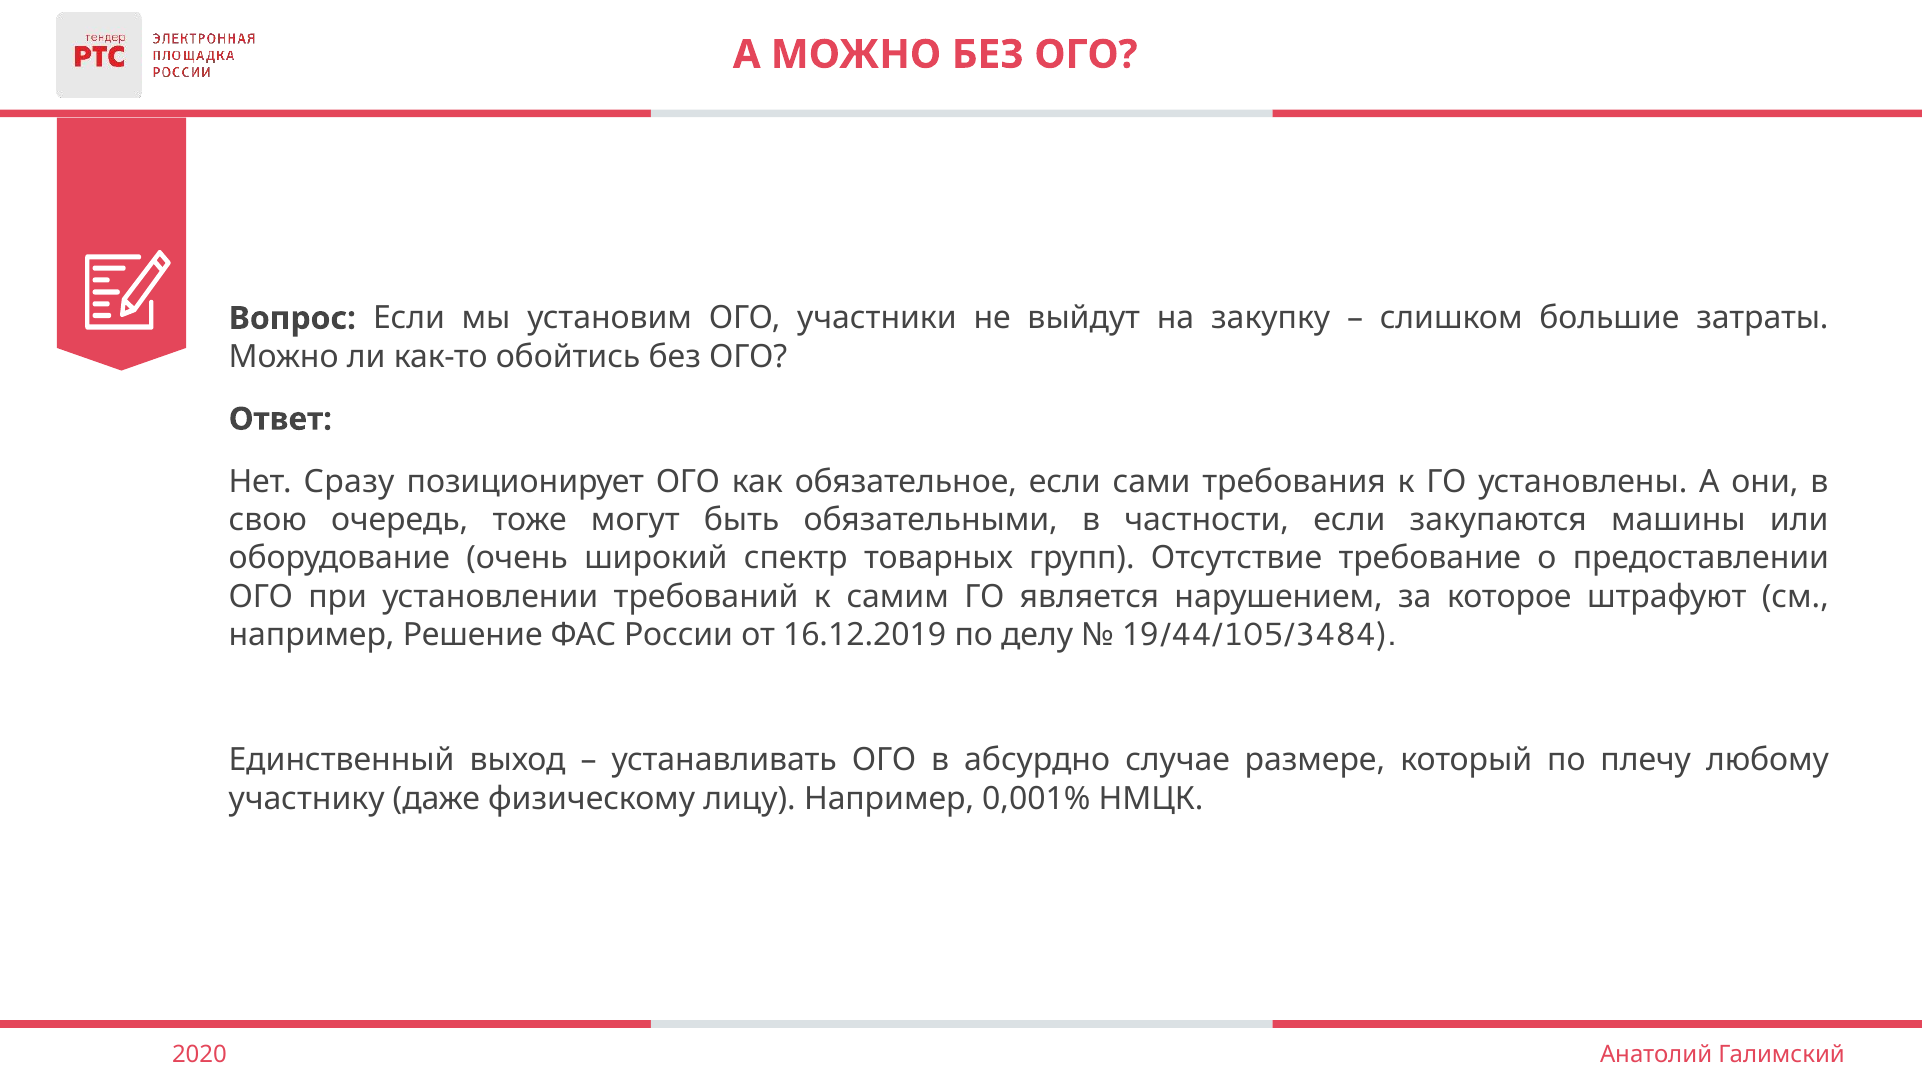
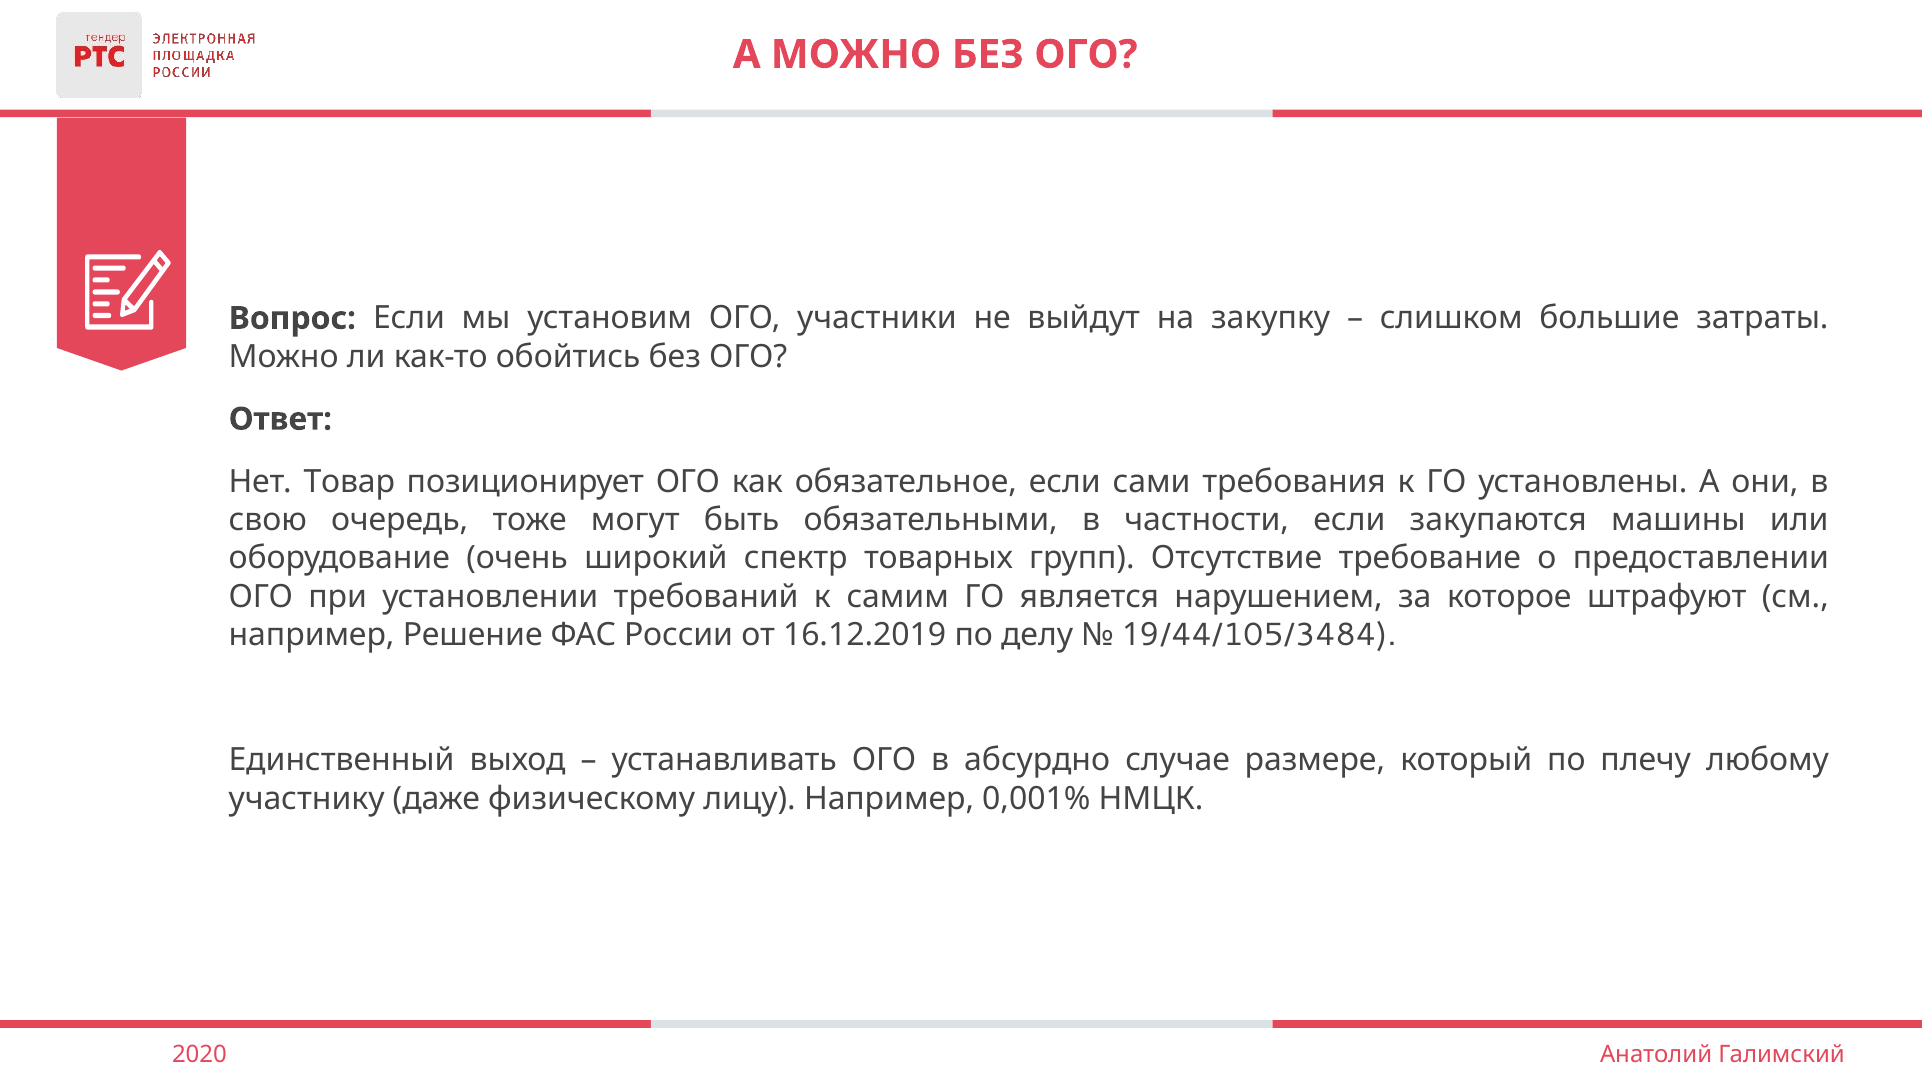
Сразу: Сразу -> Товар
